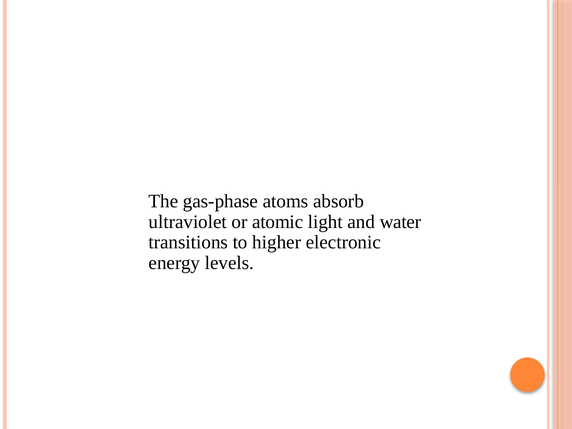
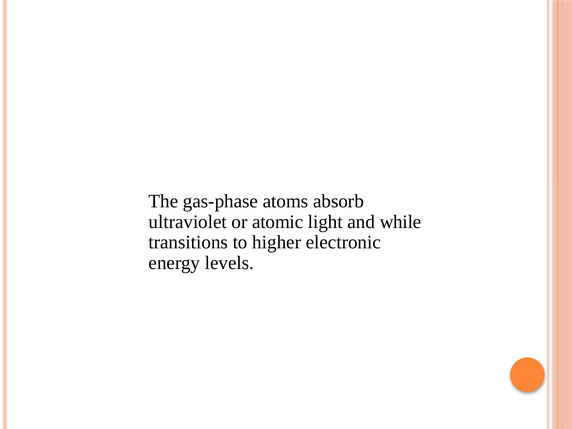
water: water -> while
